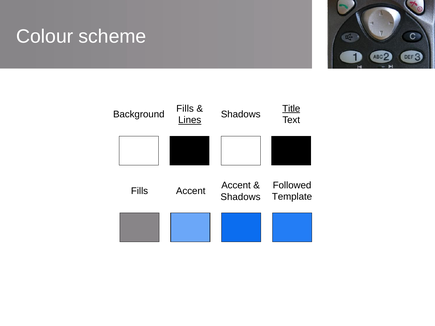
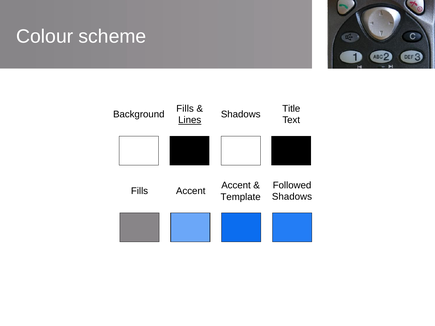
Title underline: present -> none
Template at (292, 197): Template -> Shadows
Shadows at (241, 197): Shadows -> Template
